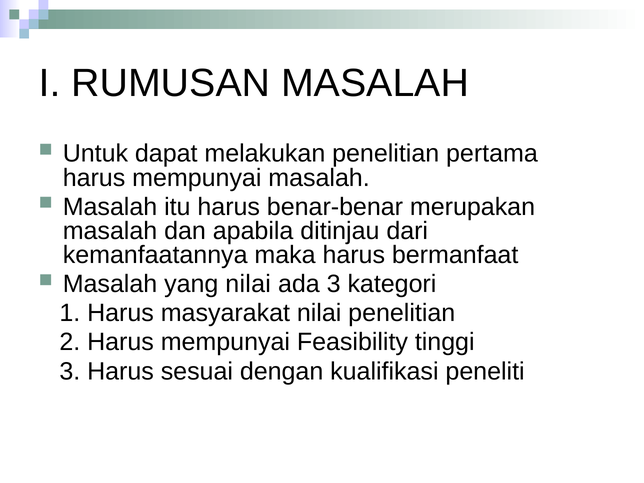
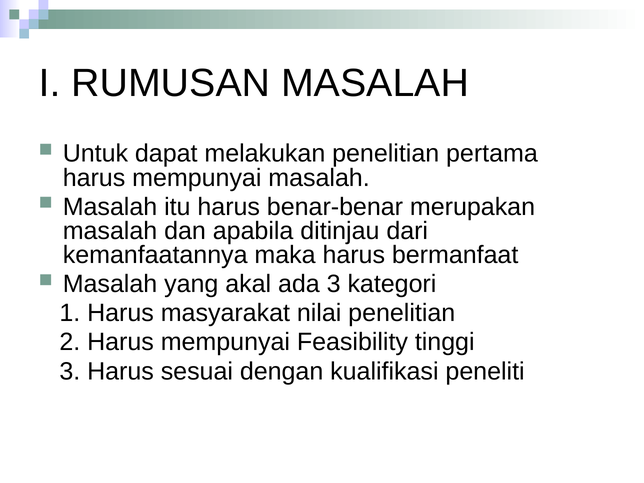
yang nilai: nilai -> akal
